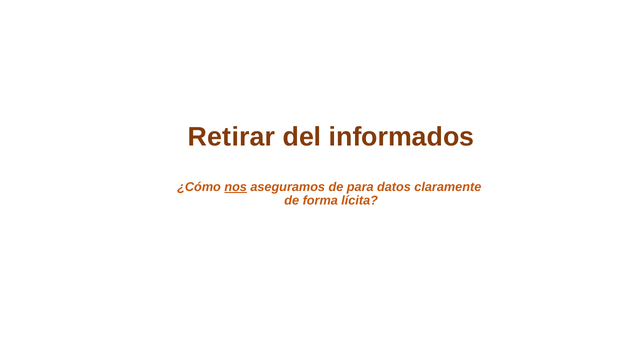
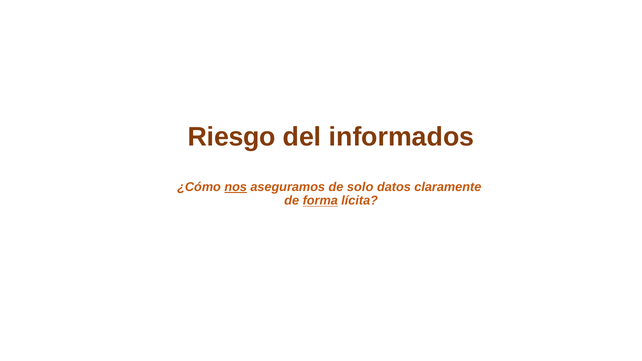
Retirar: Retirar -> Riesgo
para: para -> solo
forma underline: none -> present
